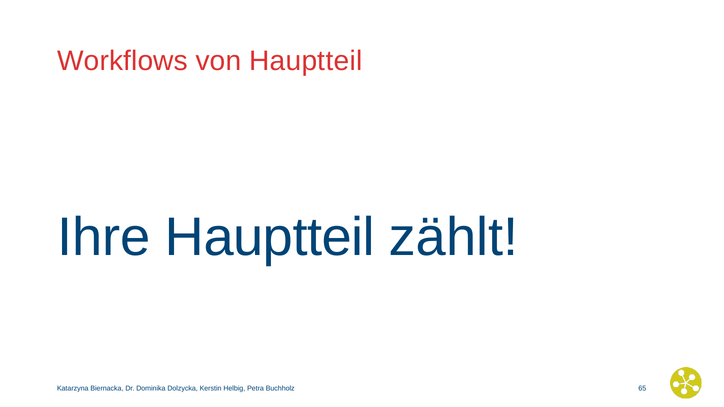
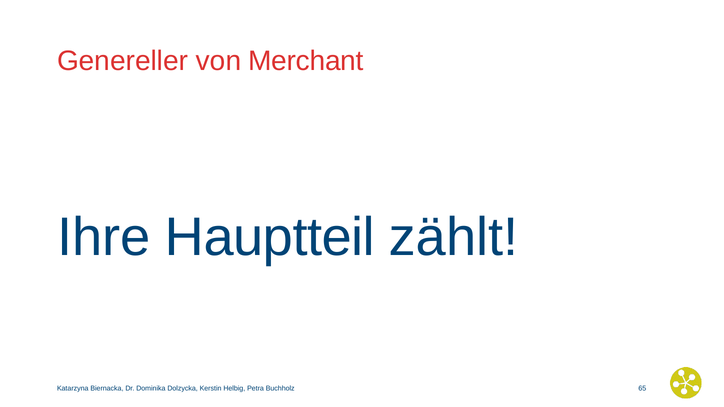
Workflows: Workflows -> Genereller
von Hauptteil: Hauptteil -> Merchant
